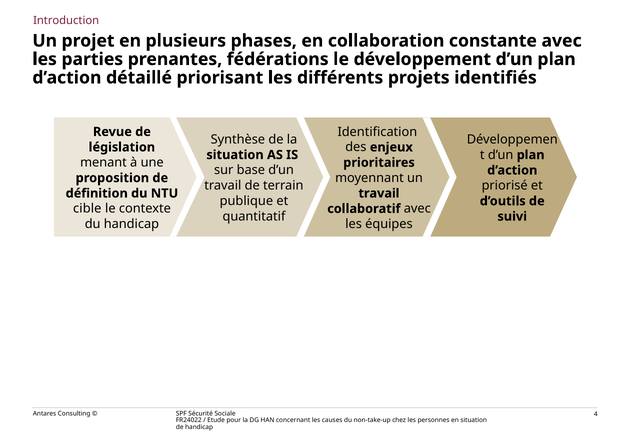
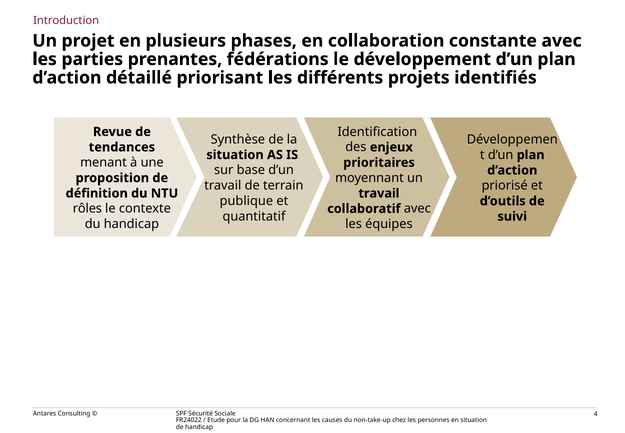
législation: législation -> tendances
cible: cible -> rôles
